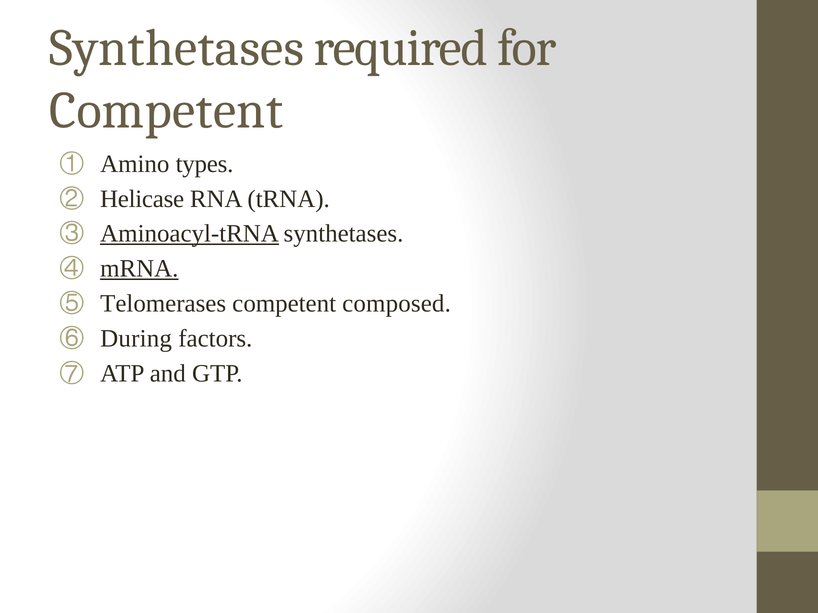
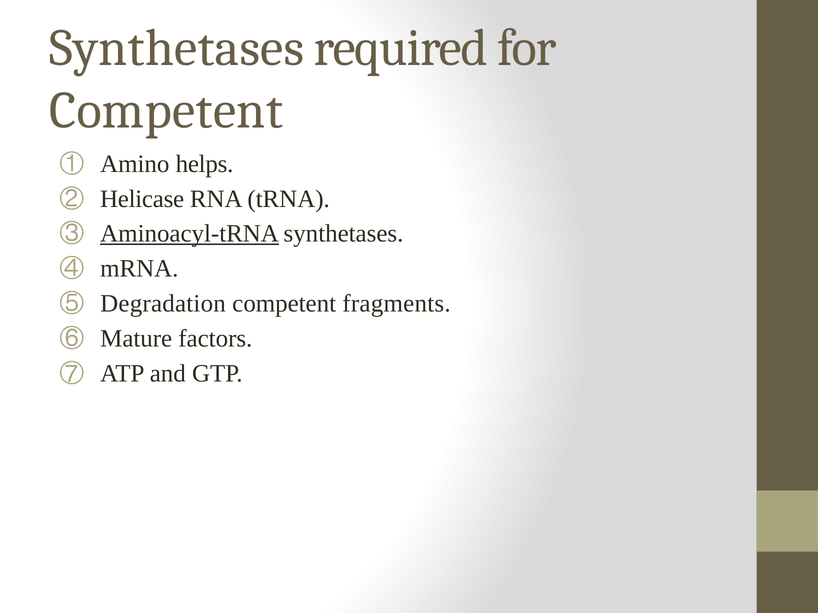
types: types -> helps
mRNA underline: present -> none
Telomerases: Telomerases -> Degradation
composed: composed -> fragments
During: During -> Mature
